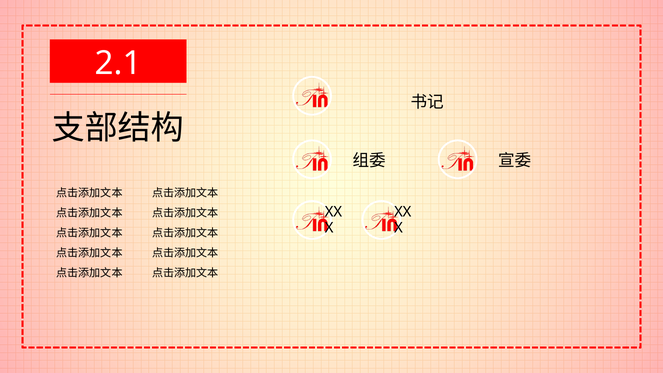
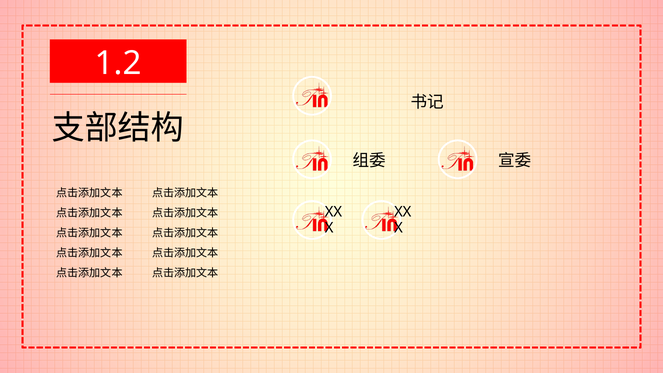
2.1: 2.1 -> 1.2
